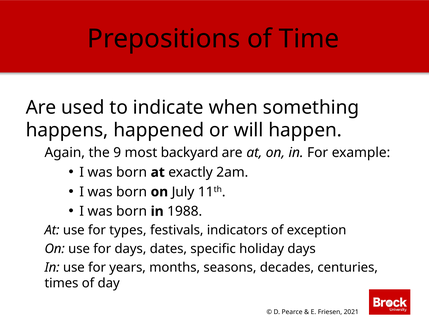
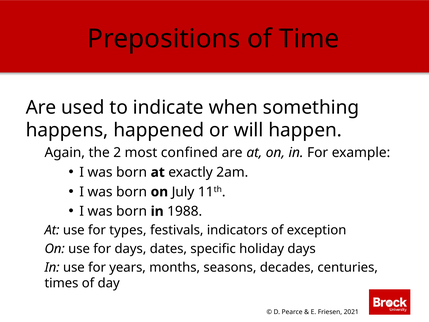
9: 9 -> 2
backyard: backyard -> confined
